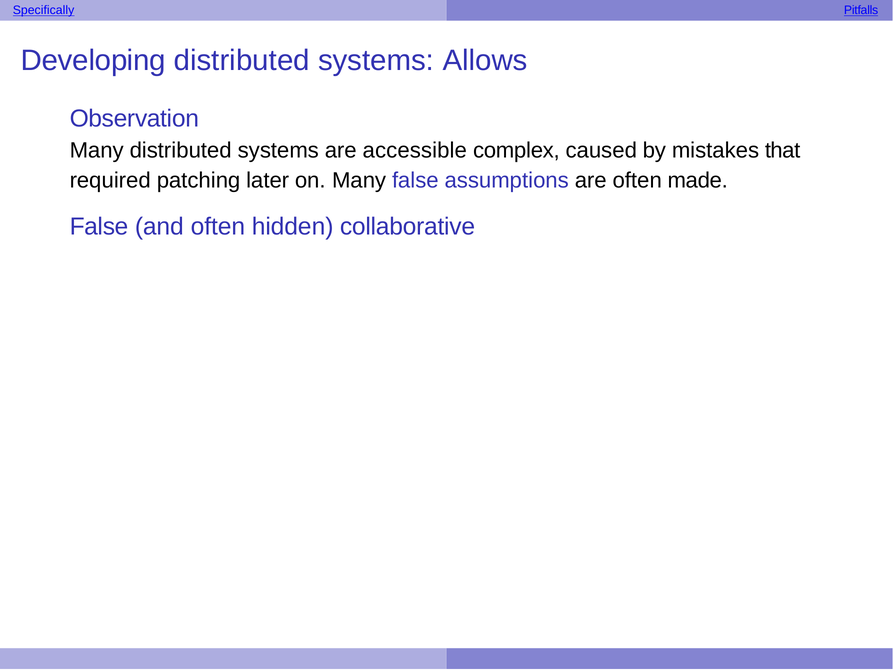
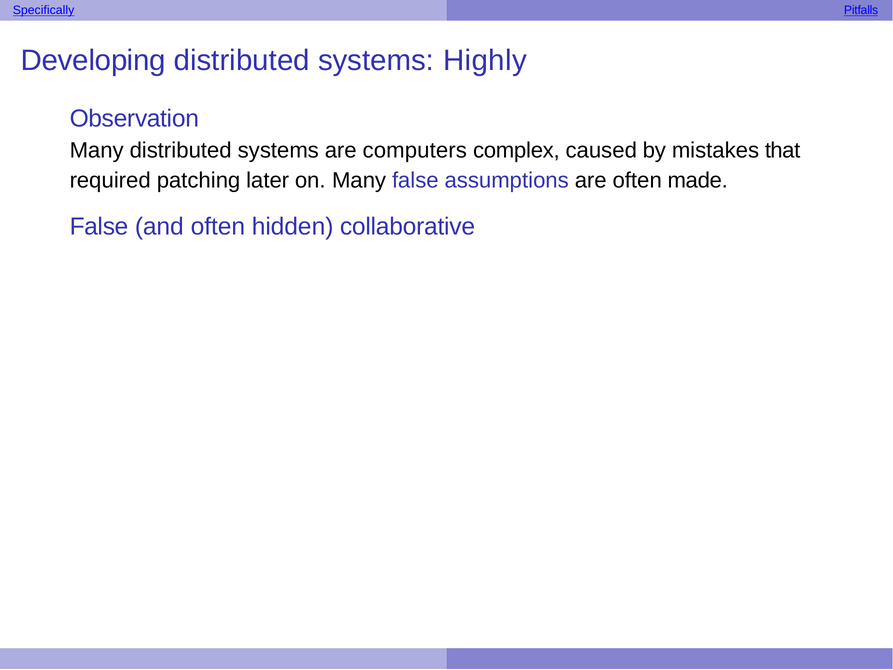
Allows: Allows -> Highly
accessible: accessible -> computers
